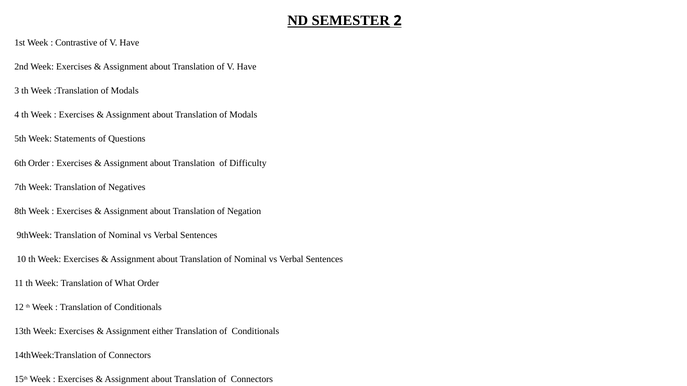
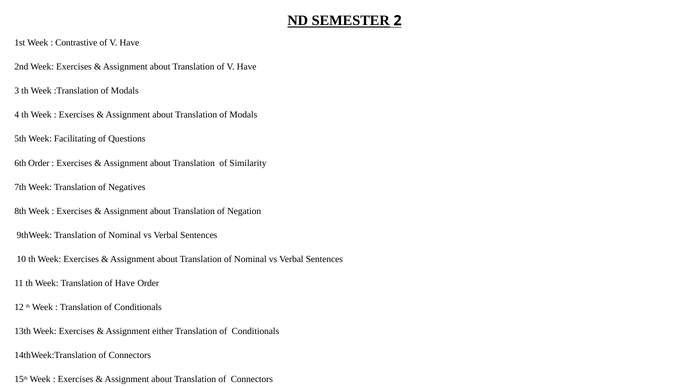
Statements: Statements -> Facilitating
Difficulty: Difficulty -> Similarity
of What: What -> Have
